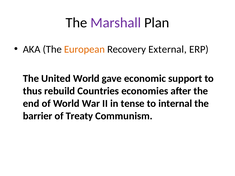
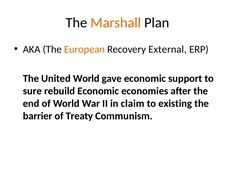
Marshall colour: purple -> orange
thus: thus -> sure
rebuild Countries: Countries -> Economic
tense: tense -> claim
internal: internal -> existing
